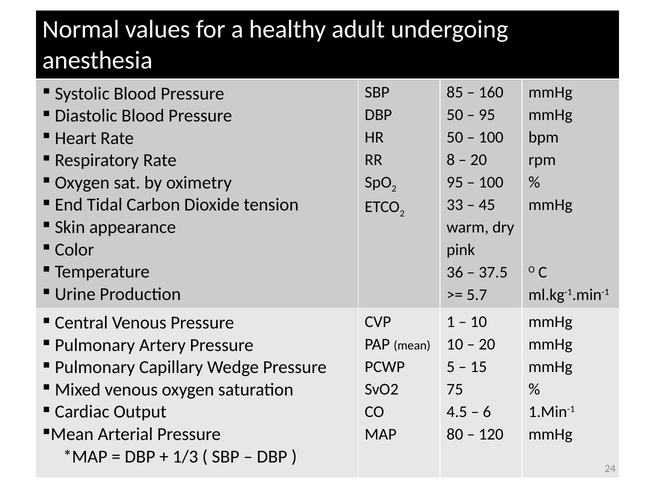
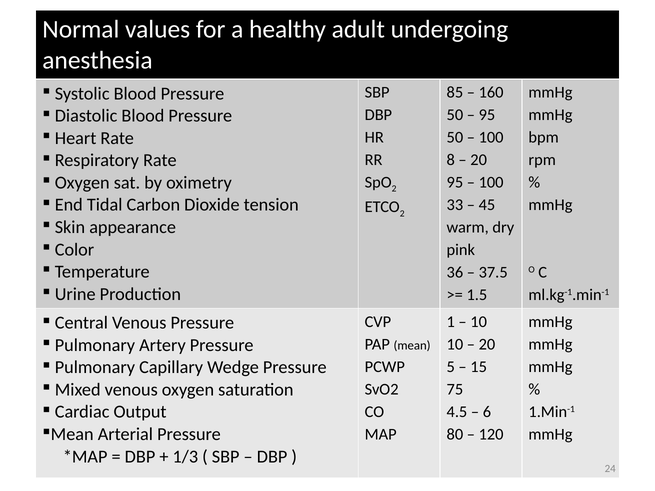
5.7: 5.7 -> 1.5
